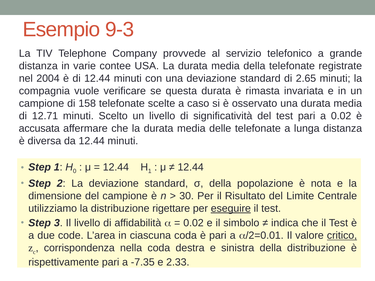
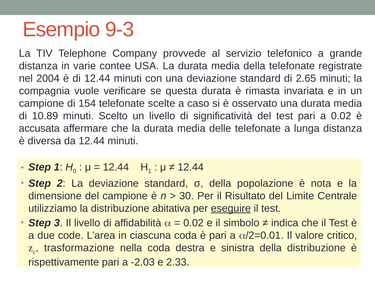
158: 158 -> 154
12.71: 12.71 -> 10.89
rigettare: rigettare -> abitativa
critico underline: present -> none
corrispondenza: corrispondenza -> trasformazione
-7.35: -7.35 -> -2.03
